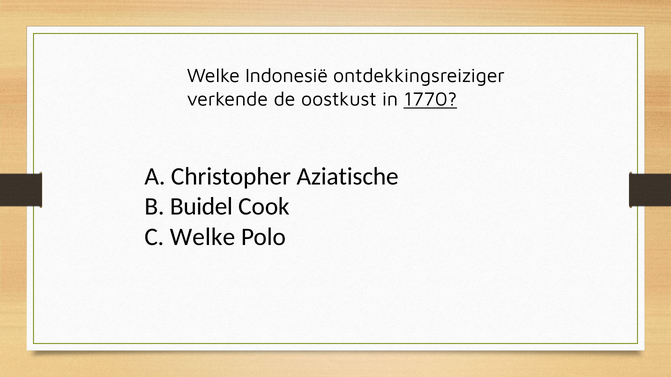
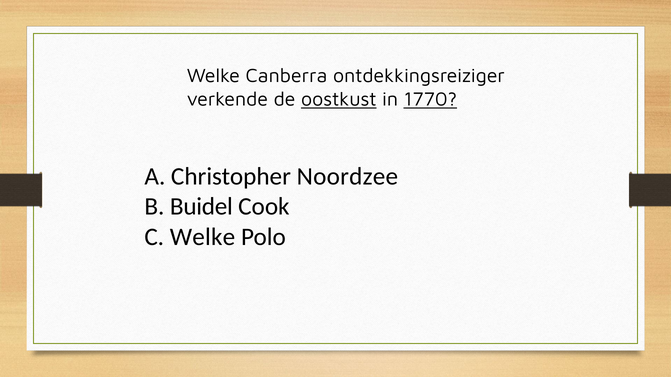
Indonesië: Indonesië -> Canberra
oostkust underline: none -> present
Aziatische: Aziatische -> Noordzee
